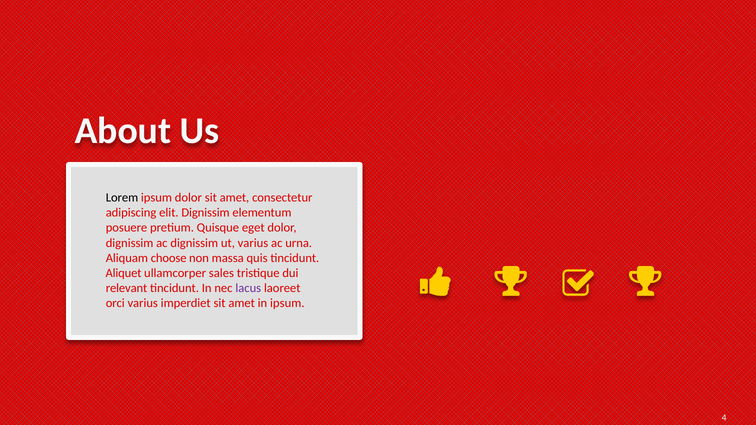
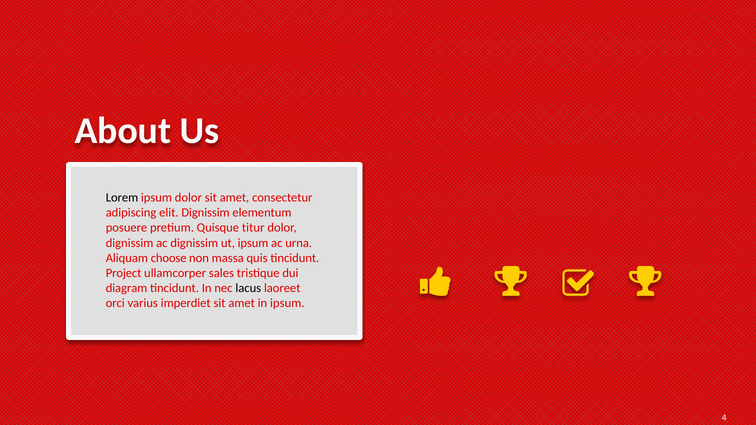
eget: eget -> titur
ut varius: varius -> ipsum
Aliquet: Aliquet -> Project
relevant: relevant -> diagram
lacus colour: purple -> black
